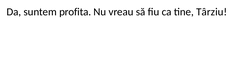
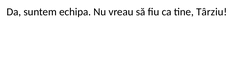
profita: profita -> echipa
